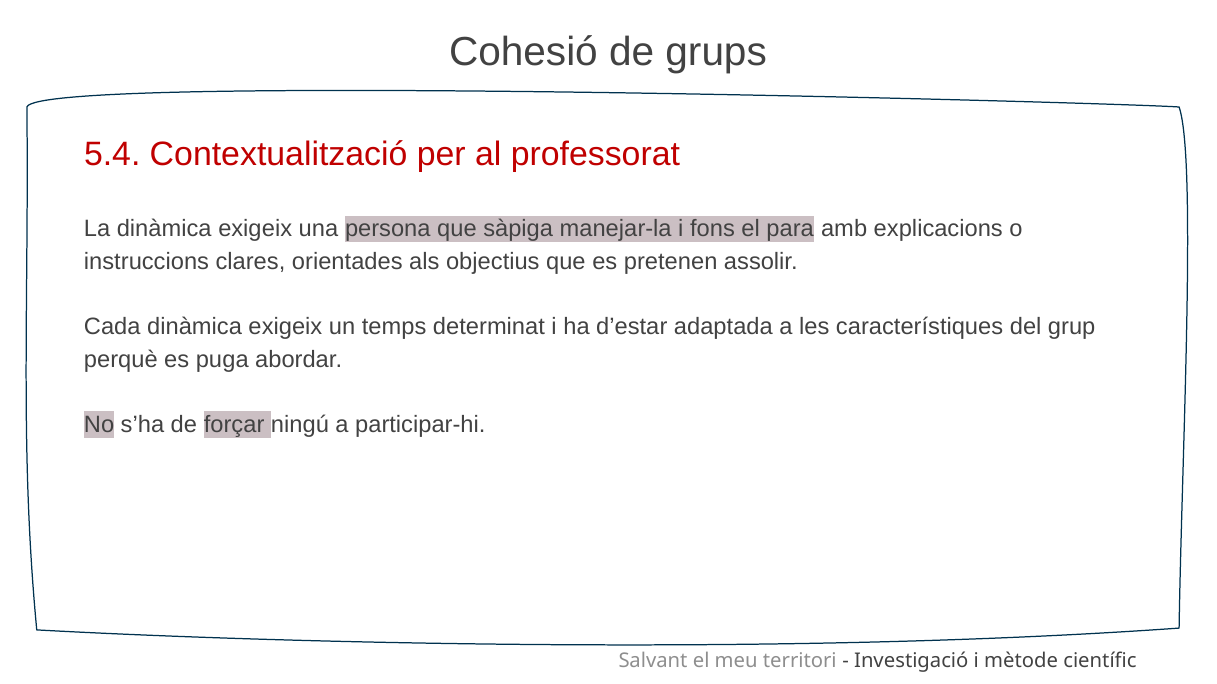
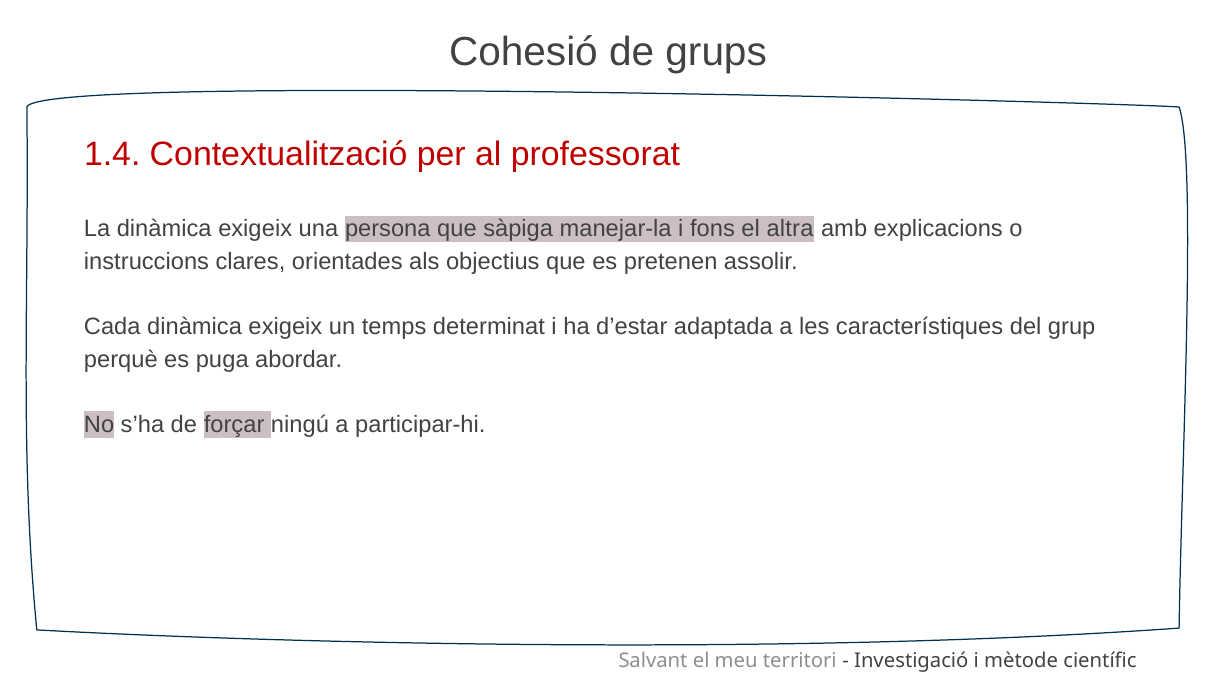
5.4: 5.4 -> 1.4
para: para -> altra
